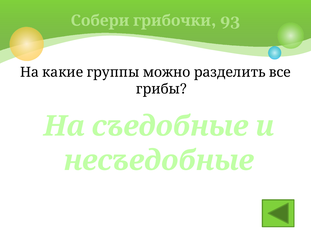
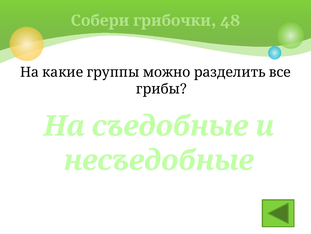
93: 93 -> 48
